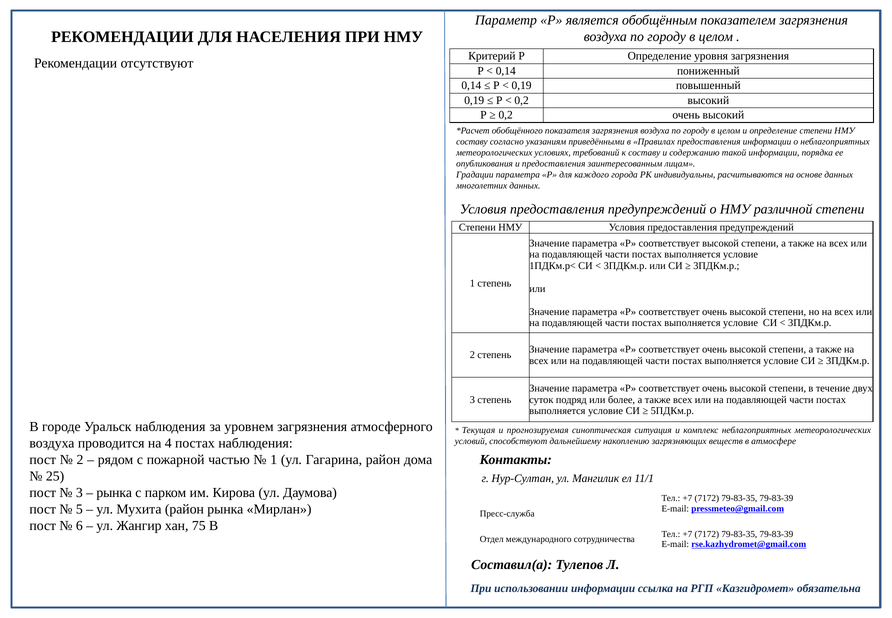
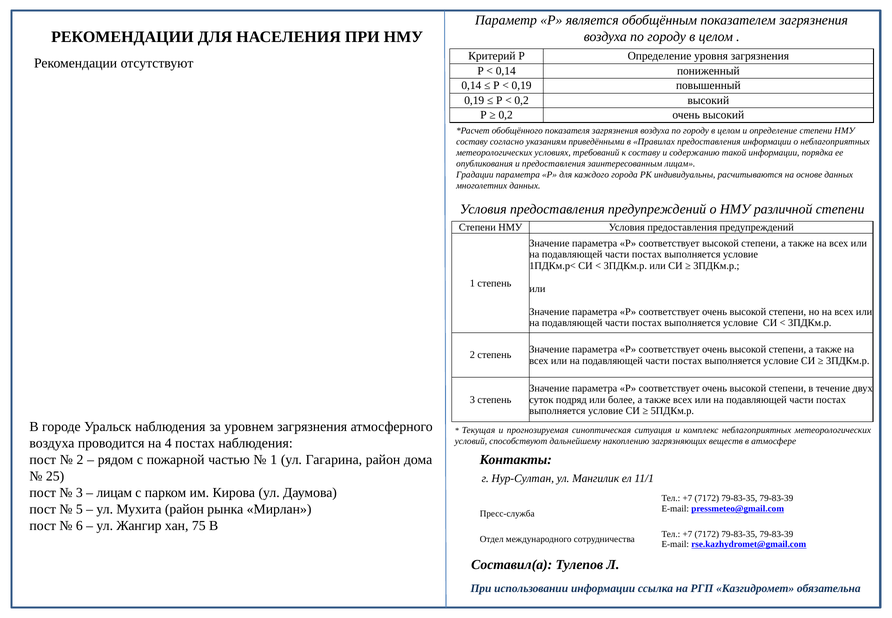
рынка at (114, 492): рынка -> лицам
